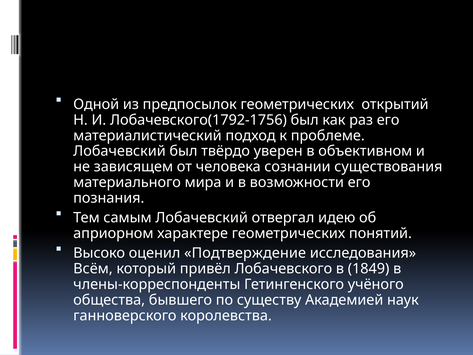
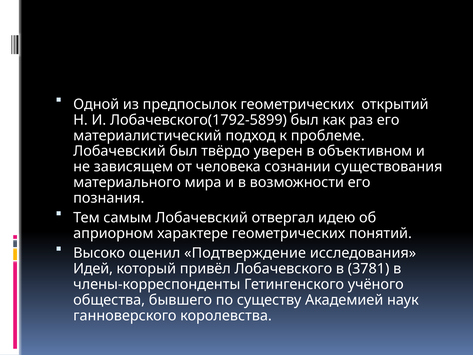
Лобачевского(1792-1756: Лобачевского(1792-1756 -> Лобачевского(1792-5899
Всём: Всём -> Идей
1849: 1849 -> 3781
